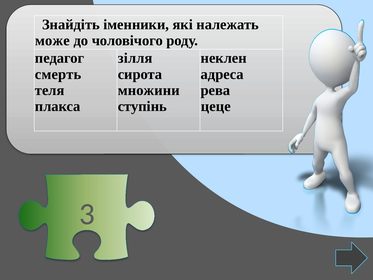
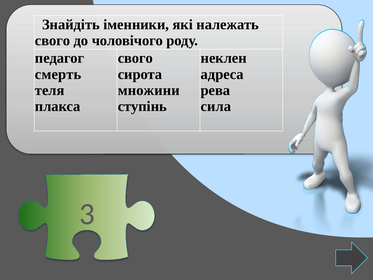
може at (52, 41): може -> свого
зілля at (135, 58): зілля -> свого
цеце: цеце -> сила
